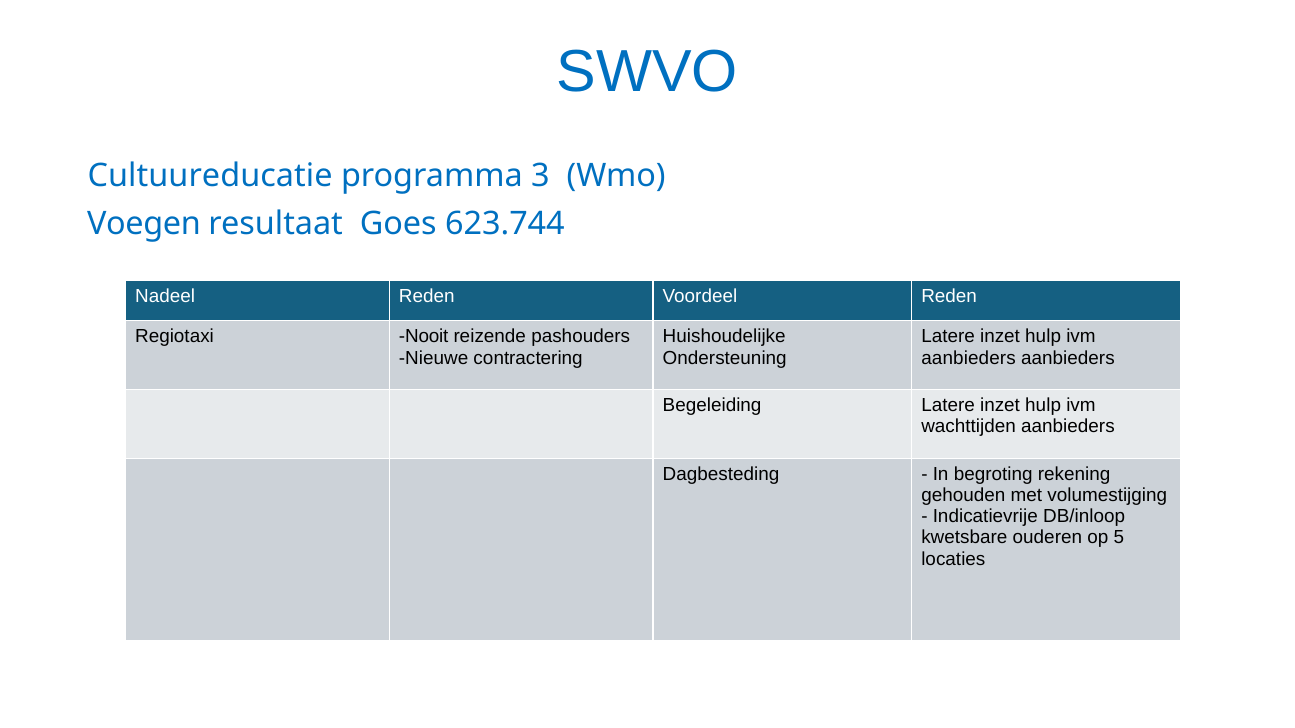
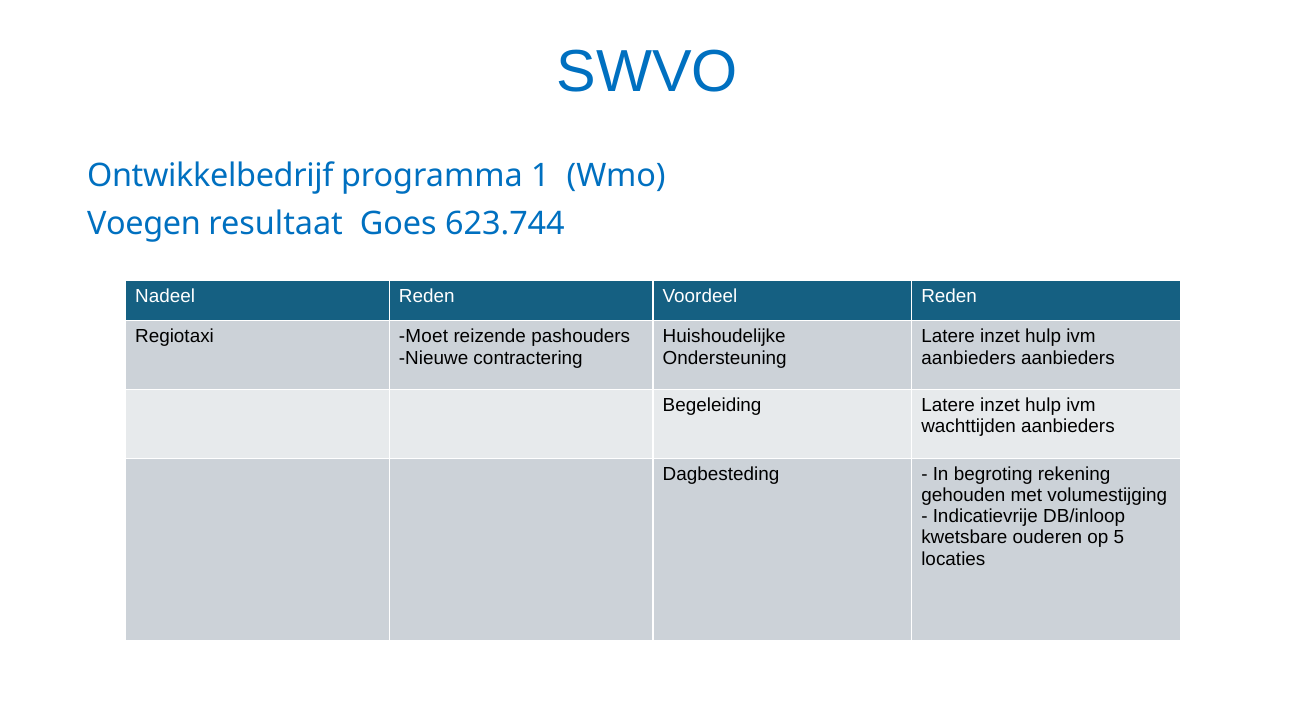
Cultuureducatie: Cultuureducatie -> Ontwikkelbedrijf
3: 3 -> 1
Nooit: Nooit -> Moet
